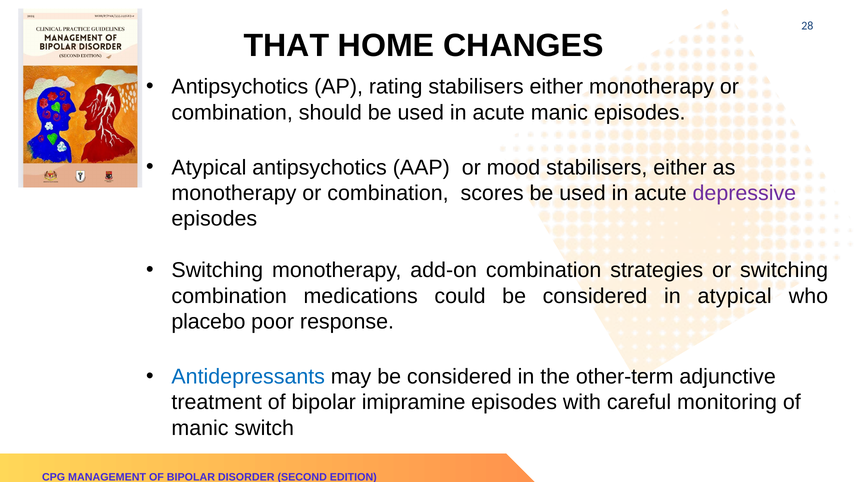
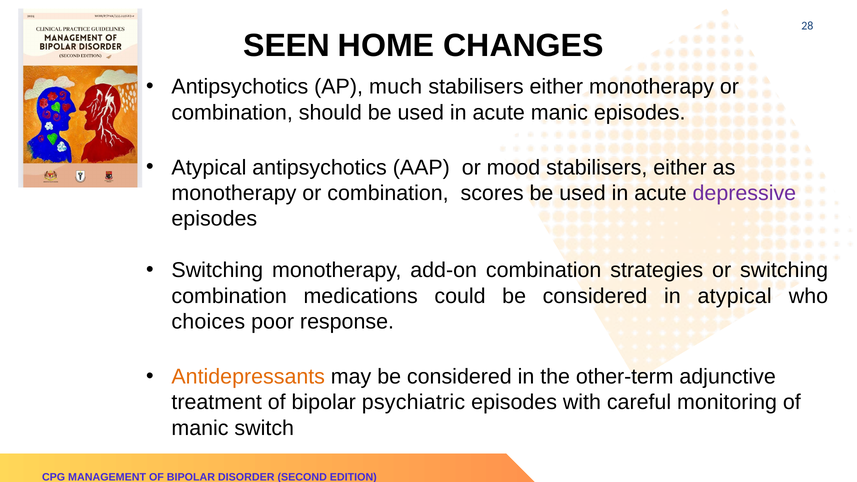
THAT: THAT -> SEEN
rating: rating -> much
placebo: placebo -> choices
Antidepressants colour: blue -> orange
imipramine: imipramine -> psychiatric
